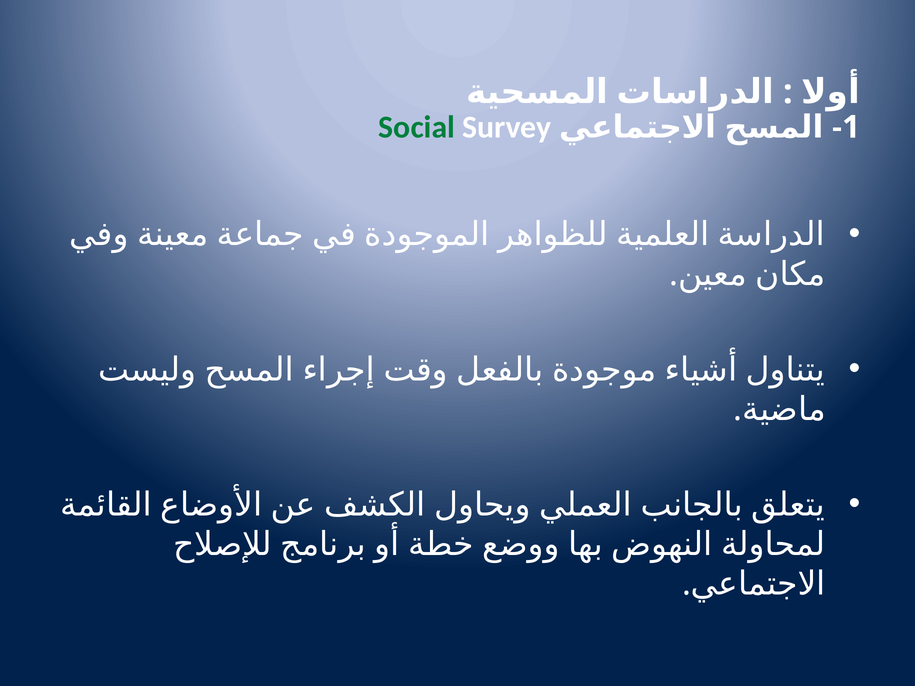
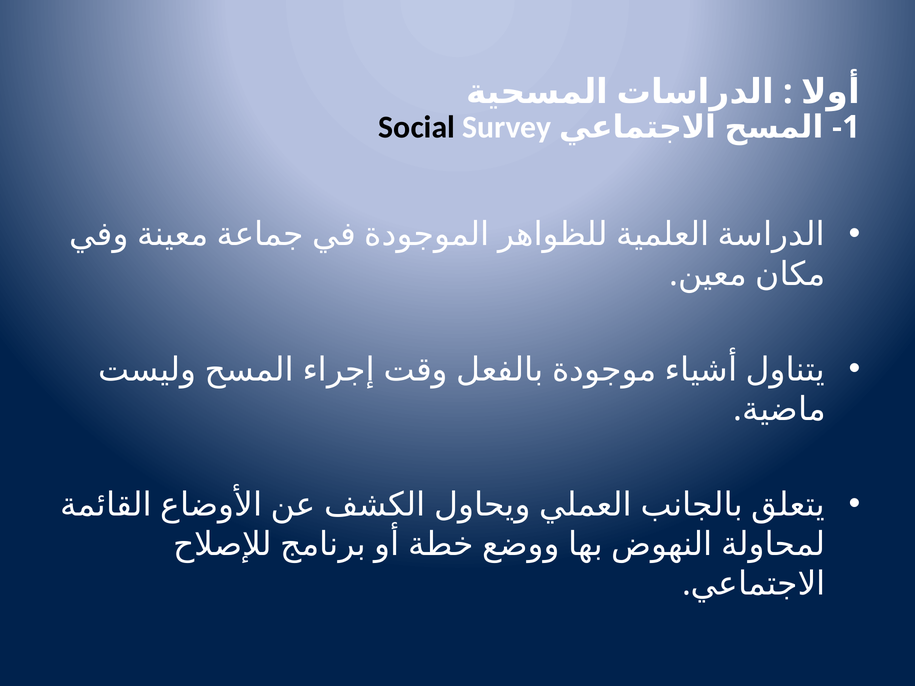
Social colour: green -> black
